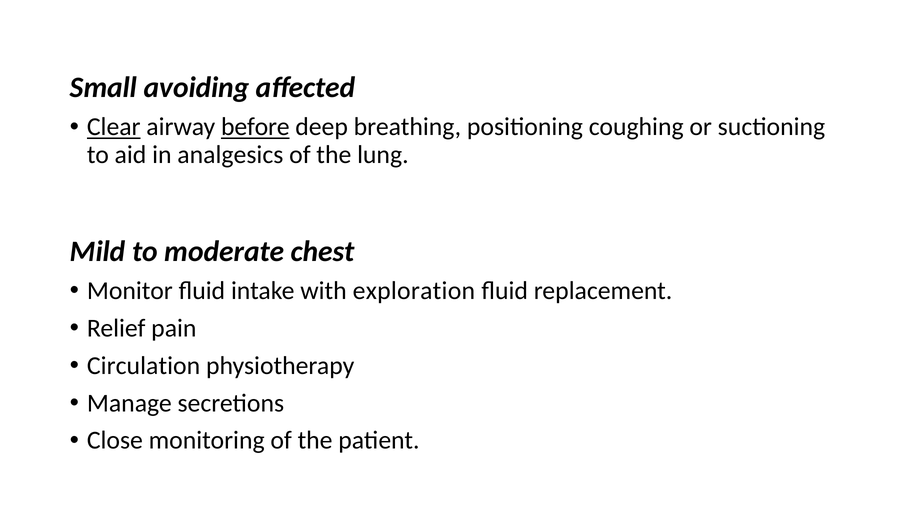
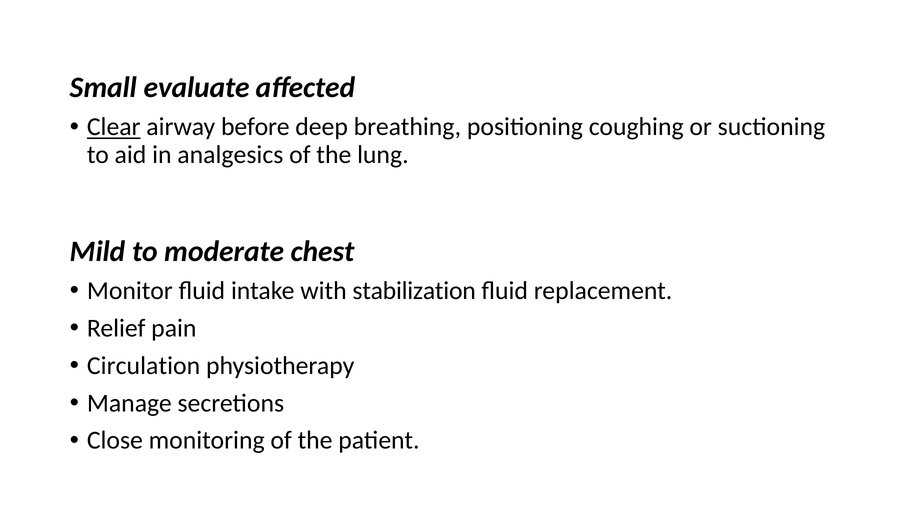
avoiding: avoiding -> evaluate
before underline: present -> none
exploration: exploration -> stabilization
